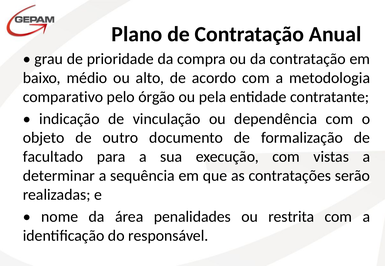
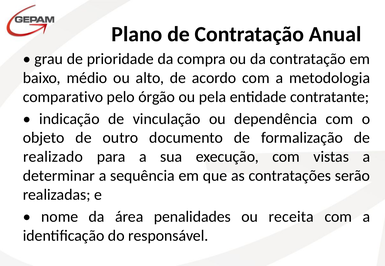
facultado: facultado -> realizado
restrita: restrita -> receita
